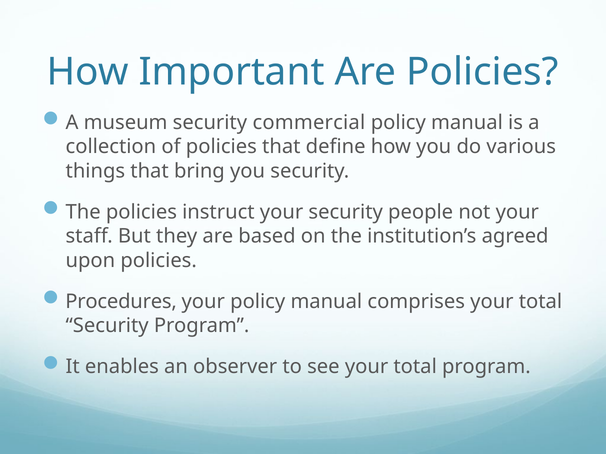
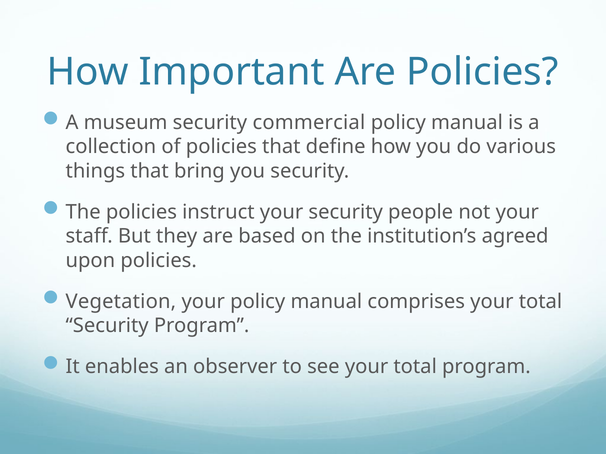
Procedures: Procedures -> Vegetation
